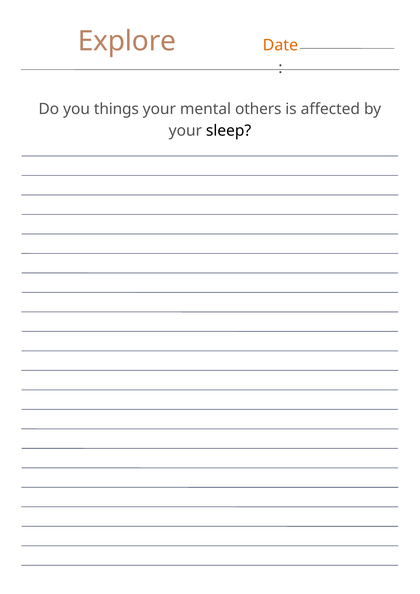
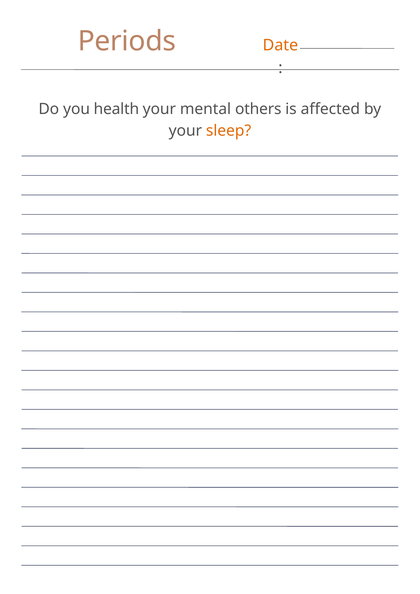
Explore: Explore -> Periods
things: things -> health
sleep colour: black -> orange
